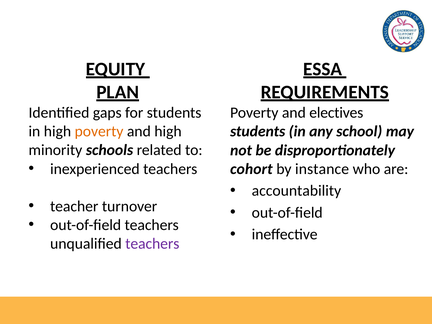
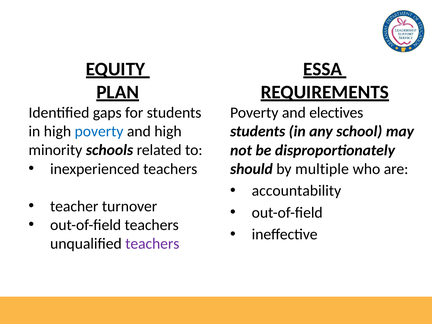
poverty at (99, 131) colour: orange -> blue
cohort: cohort -> should
instance: instance -> multiple
